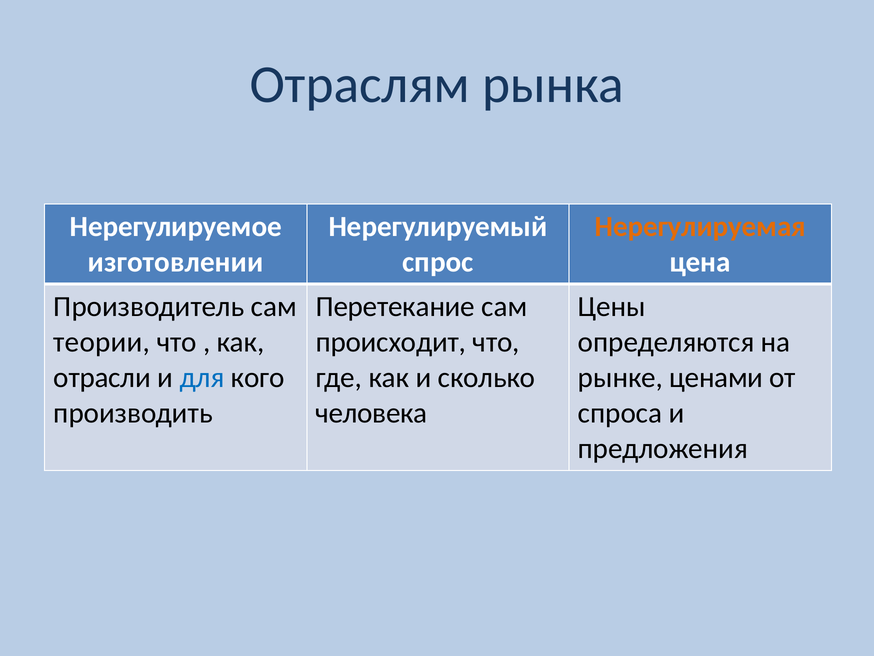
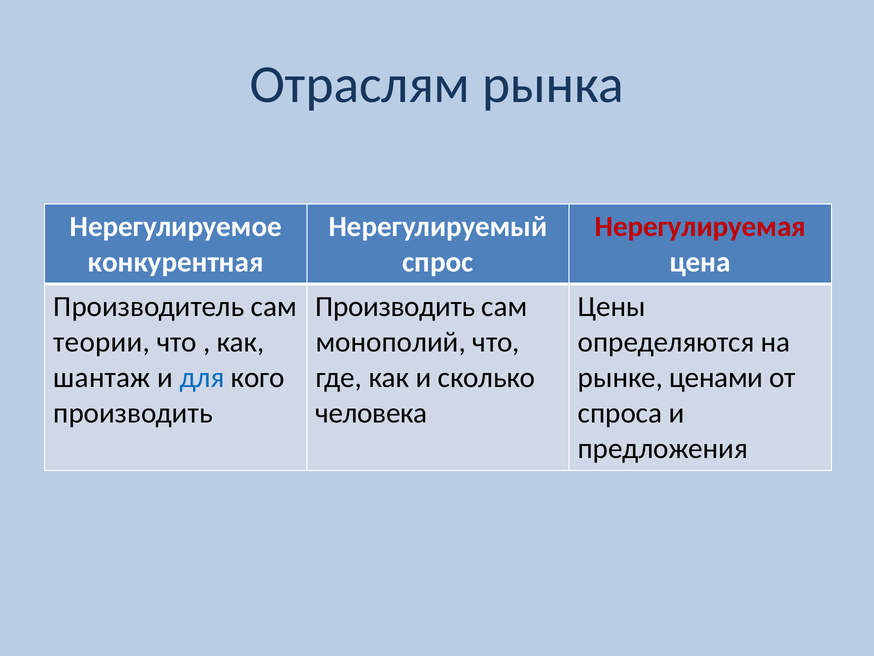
Нерегулируемая colour: orange -> red
изготовлении: изготовлении -> конкурентная
Перетекание at (395, 306): Перетекание -> Производить
происходит: происходит -> монополий
отрасли: отрасли -> шантаж
